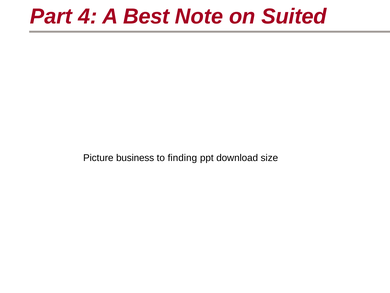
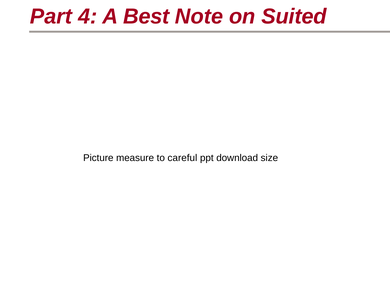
business: business -> measure
finding: finding -> careful
